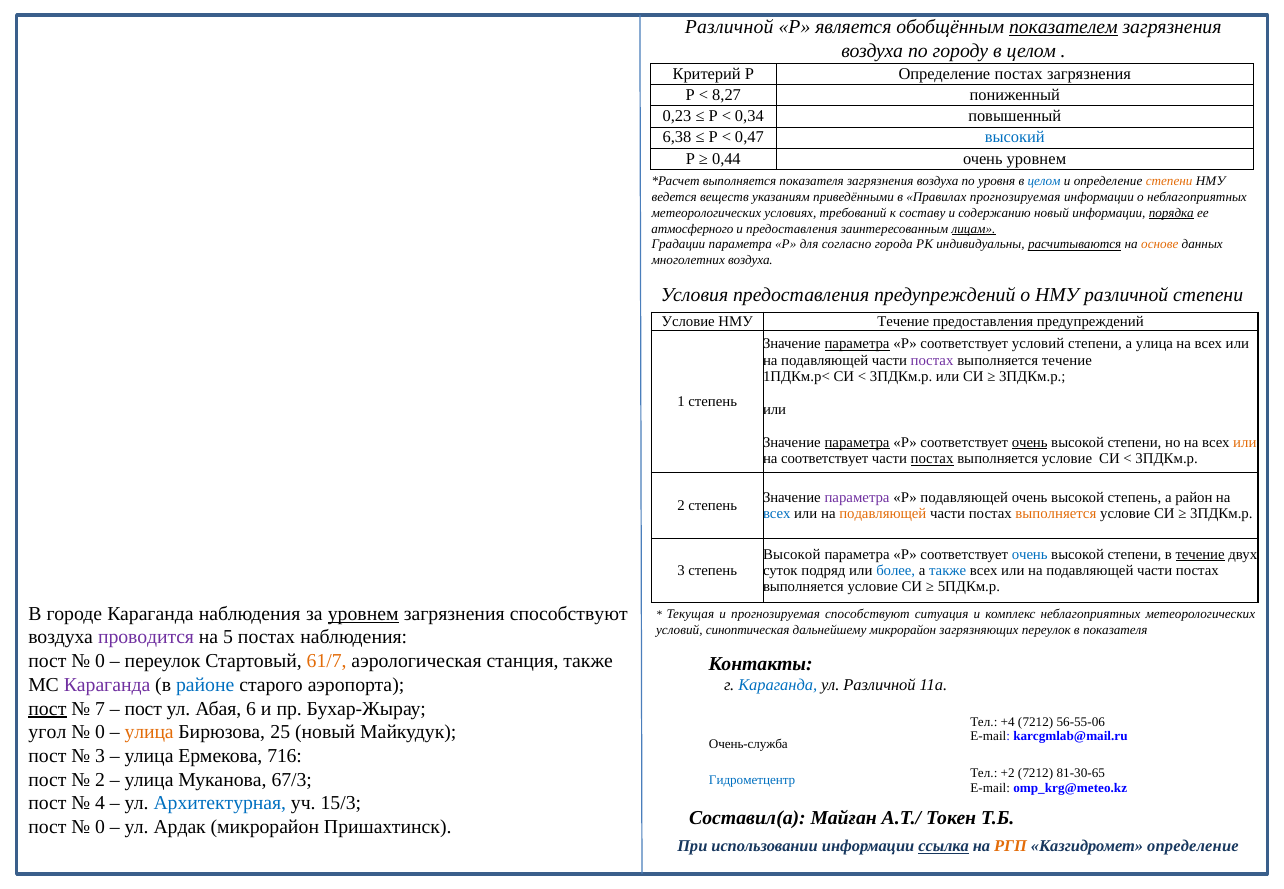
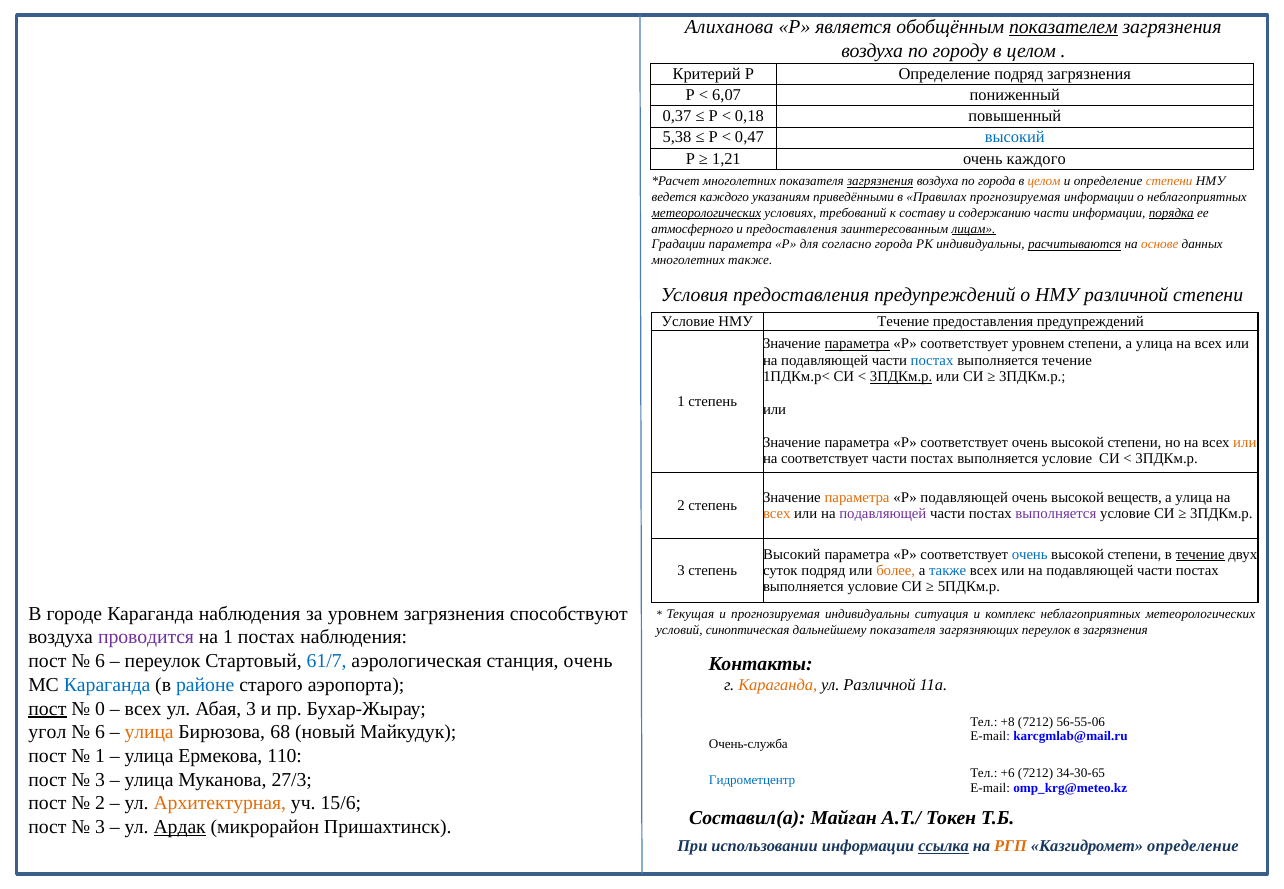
Различной at (729, 27): Различной -> Алиханова
Определение постах: постах -> подряд
8,27: 8,27 -> 6,07
0,23: 0,23 -> 0,37
0,34: 0,34 -> 0,18
6,38: 6,38 -> 5,38
0,44: 0,44 -> 1,21
очень уровнем: уровнем -> каждого
выполняется at (740, 181): выполняется -> многолетних
загрязнения at (880, 181) underline: none -> present
по уровня: уровня -> города
целом at (1044, 181) colour: blue -> orange
ведется веществ: веществ -> каждого
метеорологических at (706, 213) underline: none -> present
содержанию новый: новый -> части
многолетних воздуха: воздуха -> также
соответствует условий: условий -> уровнем
постах at (932, 360) colour: purple -> blue
3ПДКм.р at (901, 377) underline: none -> present
параметра at (857, 442) underline: present -> none
очень at (1030, 442) underline: present -> none
постах at (932, 459) underline: present -> none
параметра at (857, 497) colour: purple -> orange
высокой степень: степень -> веществ
район at (1194, 497): район -> улица
всех at (777, 514) colour: blue -> orange
подавляющей at (883, 514) colour: orange -> purple
выполняется at (1056, 514) colour: orange -> purple
Высокой at (792, 554): Высокой -> Высокий
более colour: blue -> orange
уровнем at (363, 614) underline: present -> none
прогнозируемая способствуют: способствуют -> индивидуальны
дальнейшему микрорайон: микрорайон -> показателя
в показателя: показателя -> загрязнения
на 5: 5 -> 1
0 at (100, 661): 0 -> 6
61/7 colour: orange -> blue
станция также: также -> очень
Караганда at (107, 685) colour: purple -> blue
Караганда at (778, 685) colour: blue -> orange
7: 7 -> 0
пост at (143, 708): пост -> всех
Абая 6: 6 -> 3
+4: +4 -> +8
0 at (100, 732): 0 -> 6
25: 25 -> 68
3 at (100, 756): 3 -> 1
716: 716 -> 110
+2: +2 -> +6
81-30-65: 81-30-65 -> 34-30-65
2 at (100, 780): 2 -> 3
67/3: 67/3 -> 27/3
4 at (100, 803): 4 -> 2
Архитектурная colour: blue -> orange
15/3: 15/3 -> 15/6
0 at (100, 827): 0 -> 3
Ардак underline: none -> present
